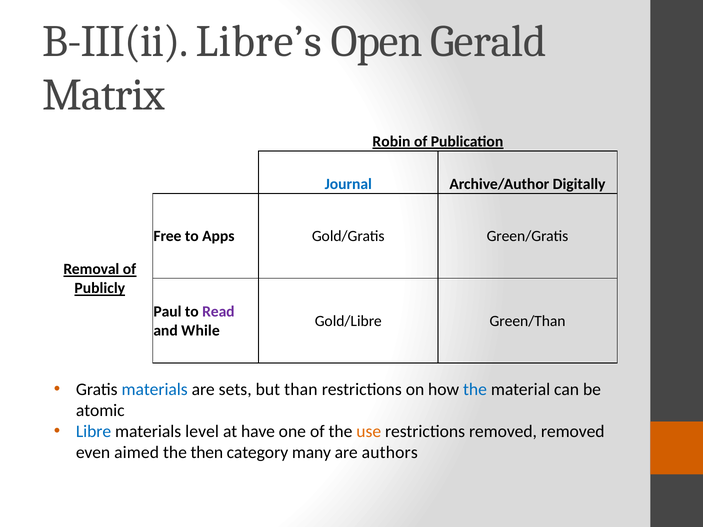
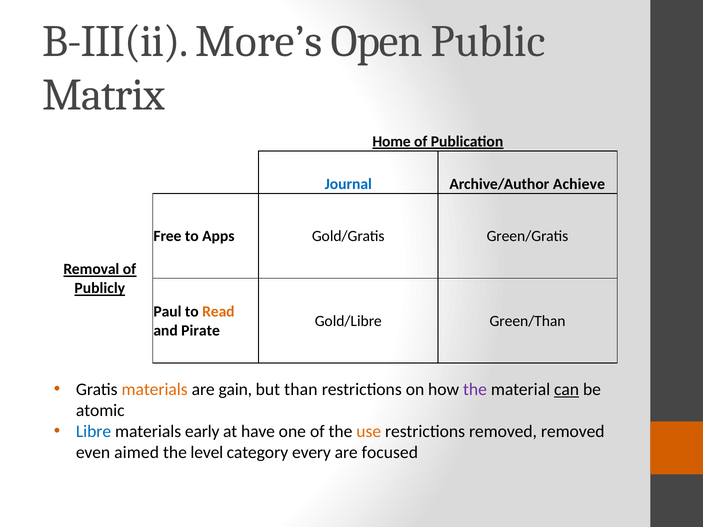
Libre’s: Libre’s -> More’s
Gerald: Gerald -> Public
Robin: Robin -> Home
Digitally: Digitally -> Achieve
Read colour: purple -> orange
While: While -> Pirate
materials at (155, 390) colour: blue -> orange
sets: sets -> gain
the at (475, 390) colour: blue -> purple
can underline: none -> present
level: level -> early
then: then -> level
many: many -> every
authors: authors -> focused
